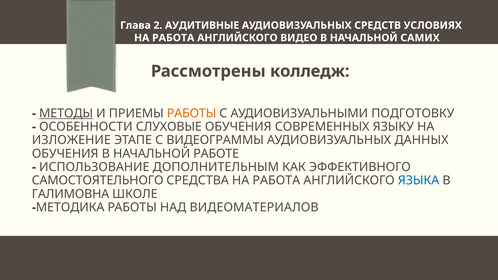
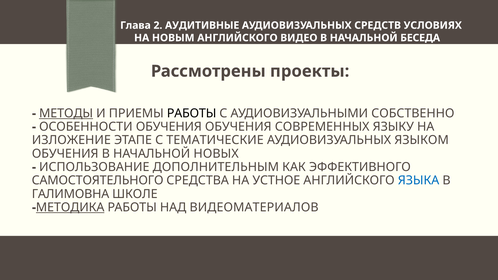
РАБОТА at (173, 38): РАБОТА -> НОВЫМ
САМИХ: САМИХ -> БЕСЕДА
колледж: колледж -> проекты
РАБОТЫ at (192, 113) colour: orange -> black
ПОДГОТОВКУ: ПОДГОТОВКУ -> СОБСТВЕННО
ОСОБЕННОСТИ СЛУХОВЫЕ: СЛУХОВЫЕ -> ОБУЧЕНИЯ
ВИДЕОГРАММЫ: ВИДЕОГРАММЫ -> ТЕМАТИЧЕСКИЕ
ДАННЫХ: ДАННЫХ -> ЯЗЫКОМ
РАБОТЕ: РАБОТЕ -> НОВЫХ
СРЕДСТВА НА РАБОТА: РАБОТА -> УСТНОЕ
МЕТОДИКА underline: none -> present
